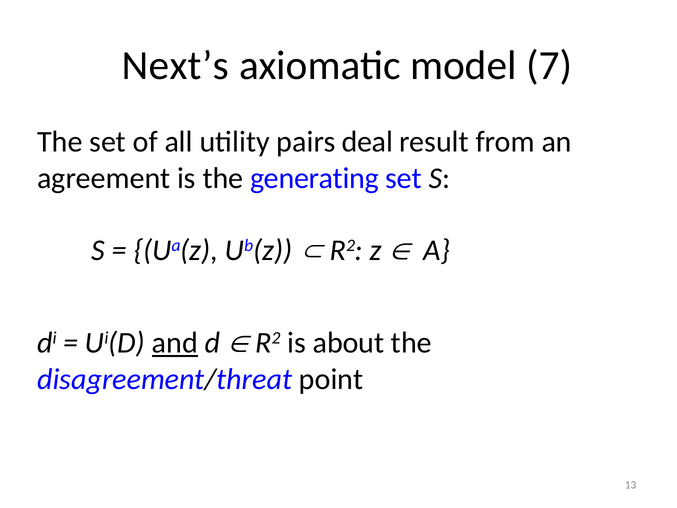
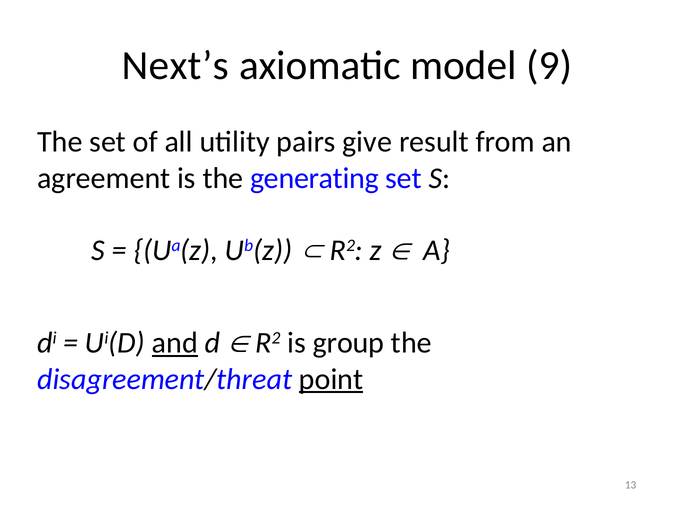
7: 7 -> 9
deal: deal -> give
about: about -> group
point underline: none -> present
